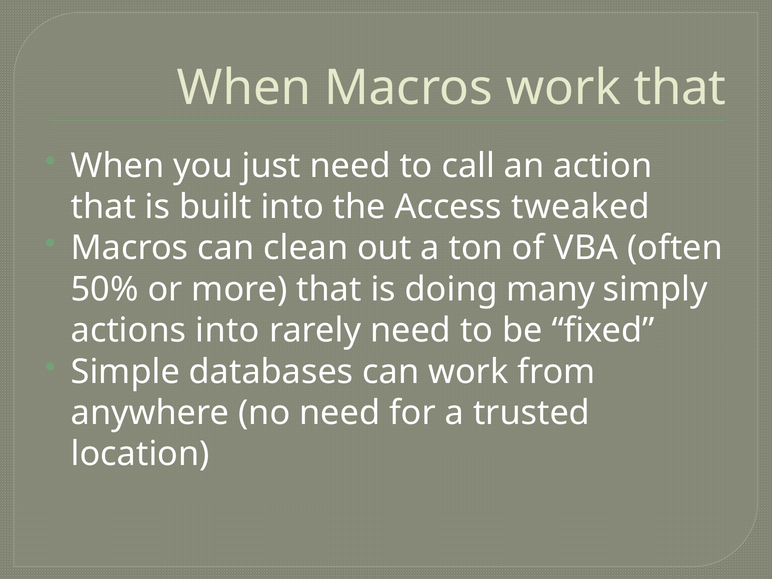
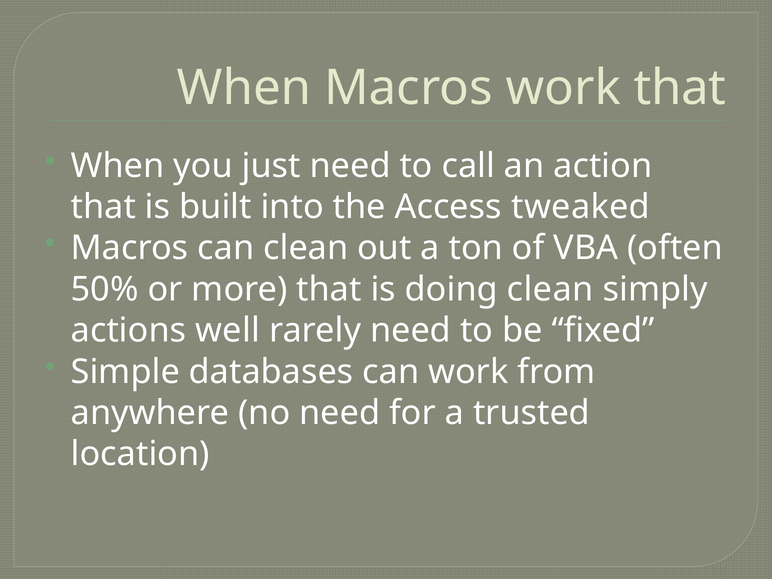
doing many: many -> clean
actions into: into -> well
